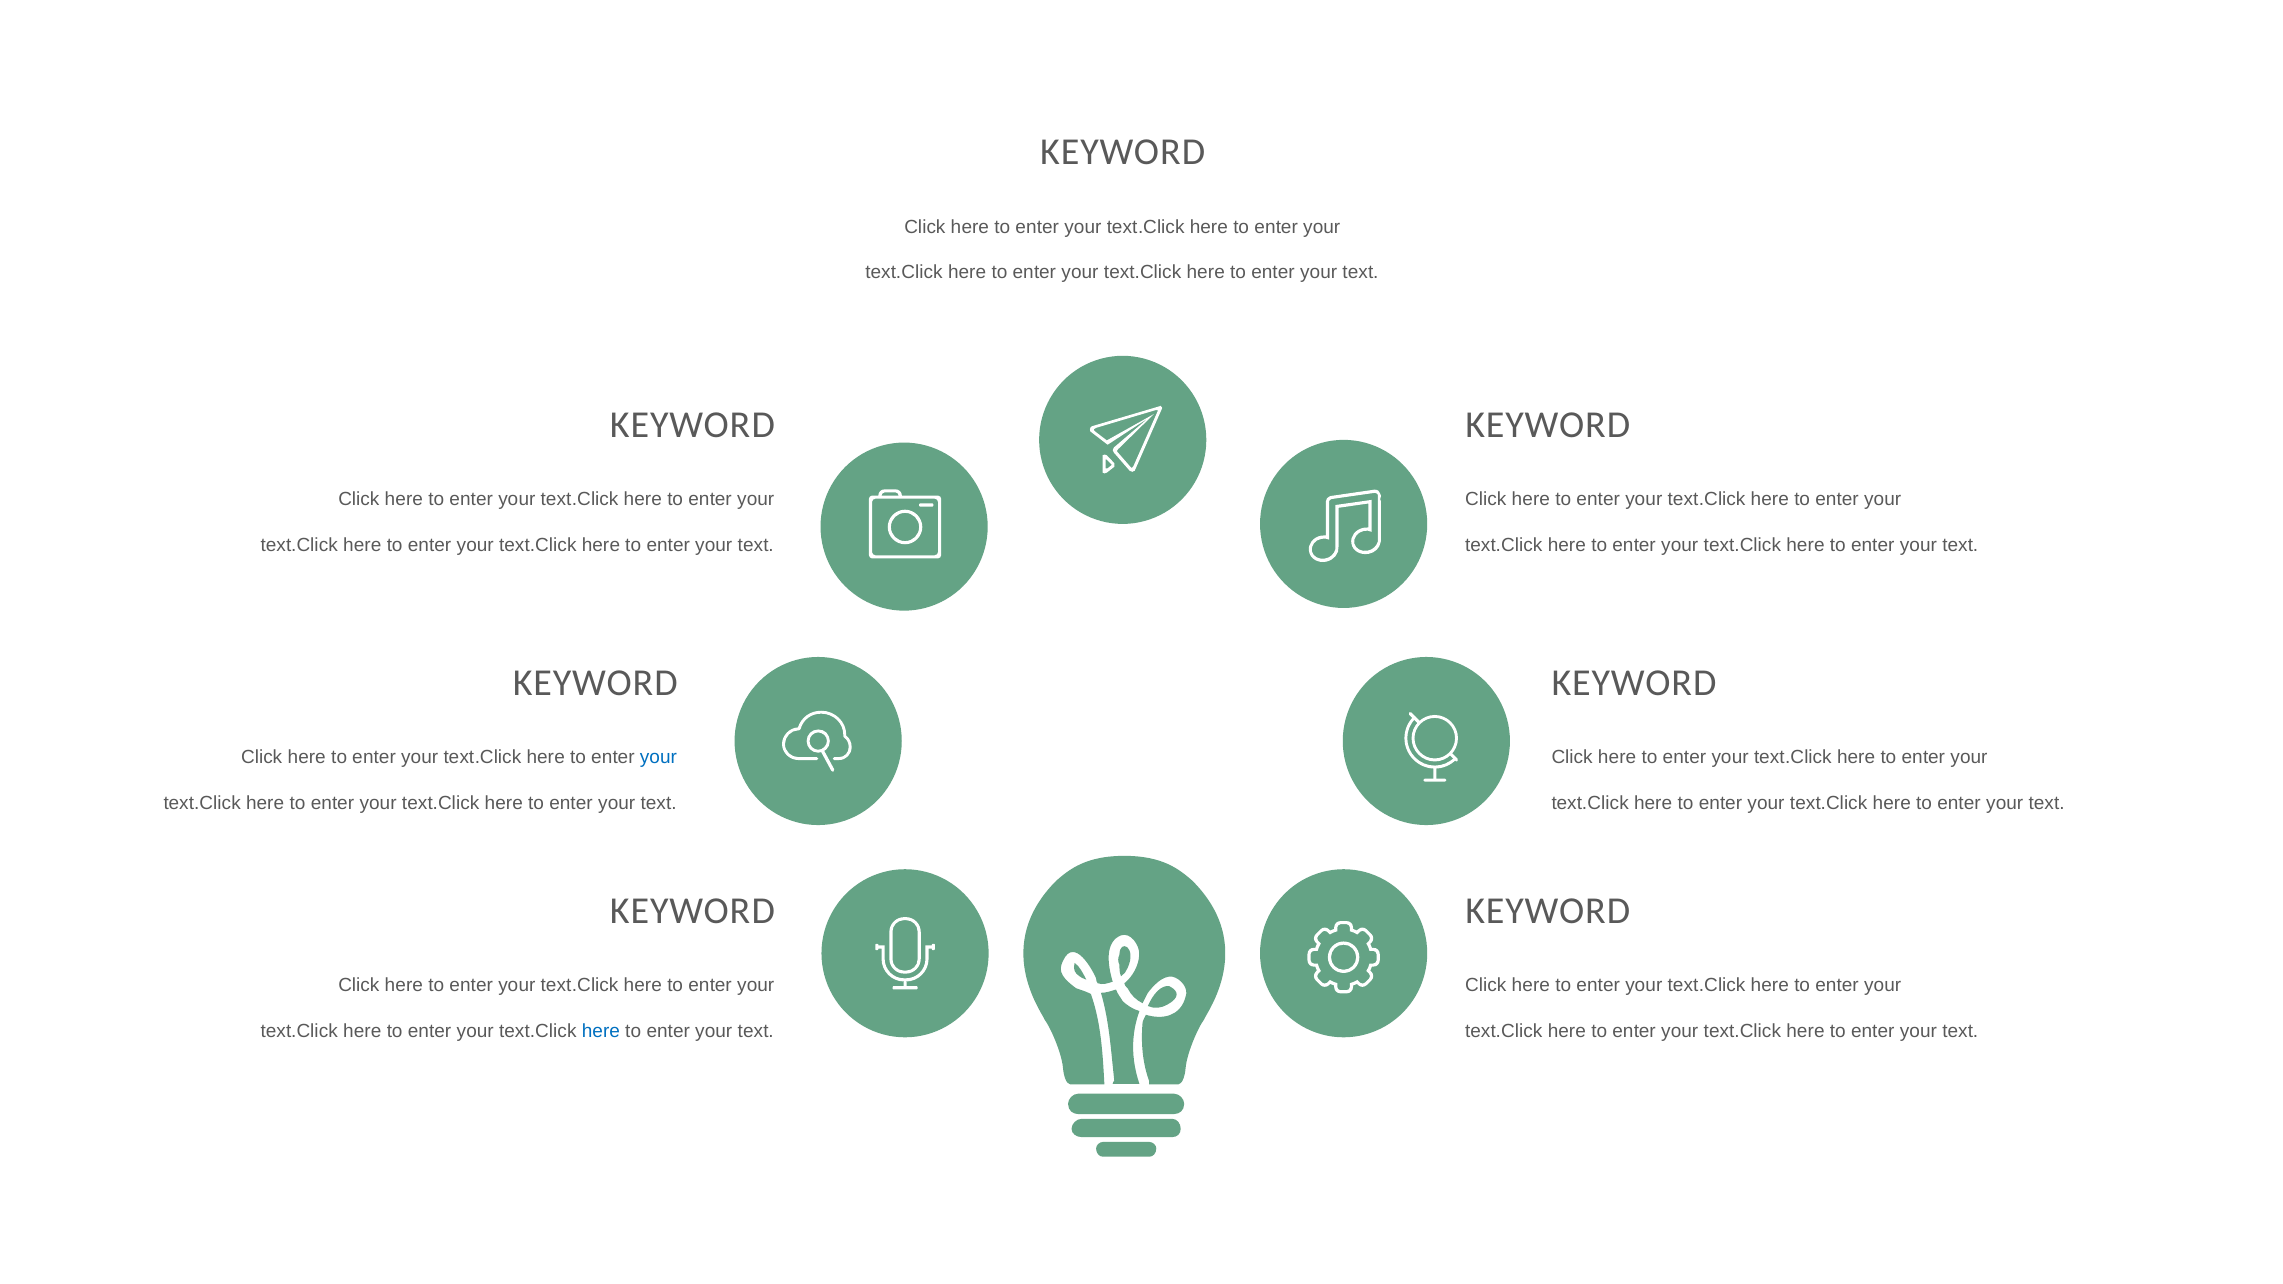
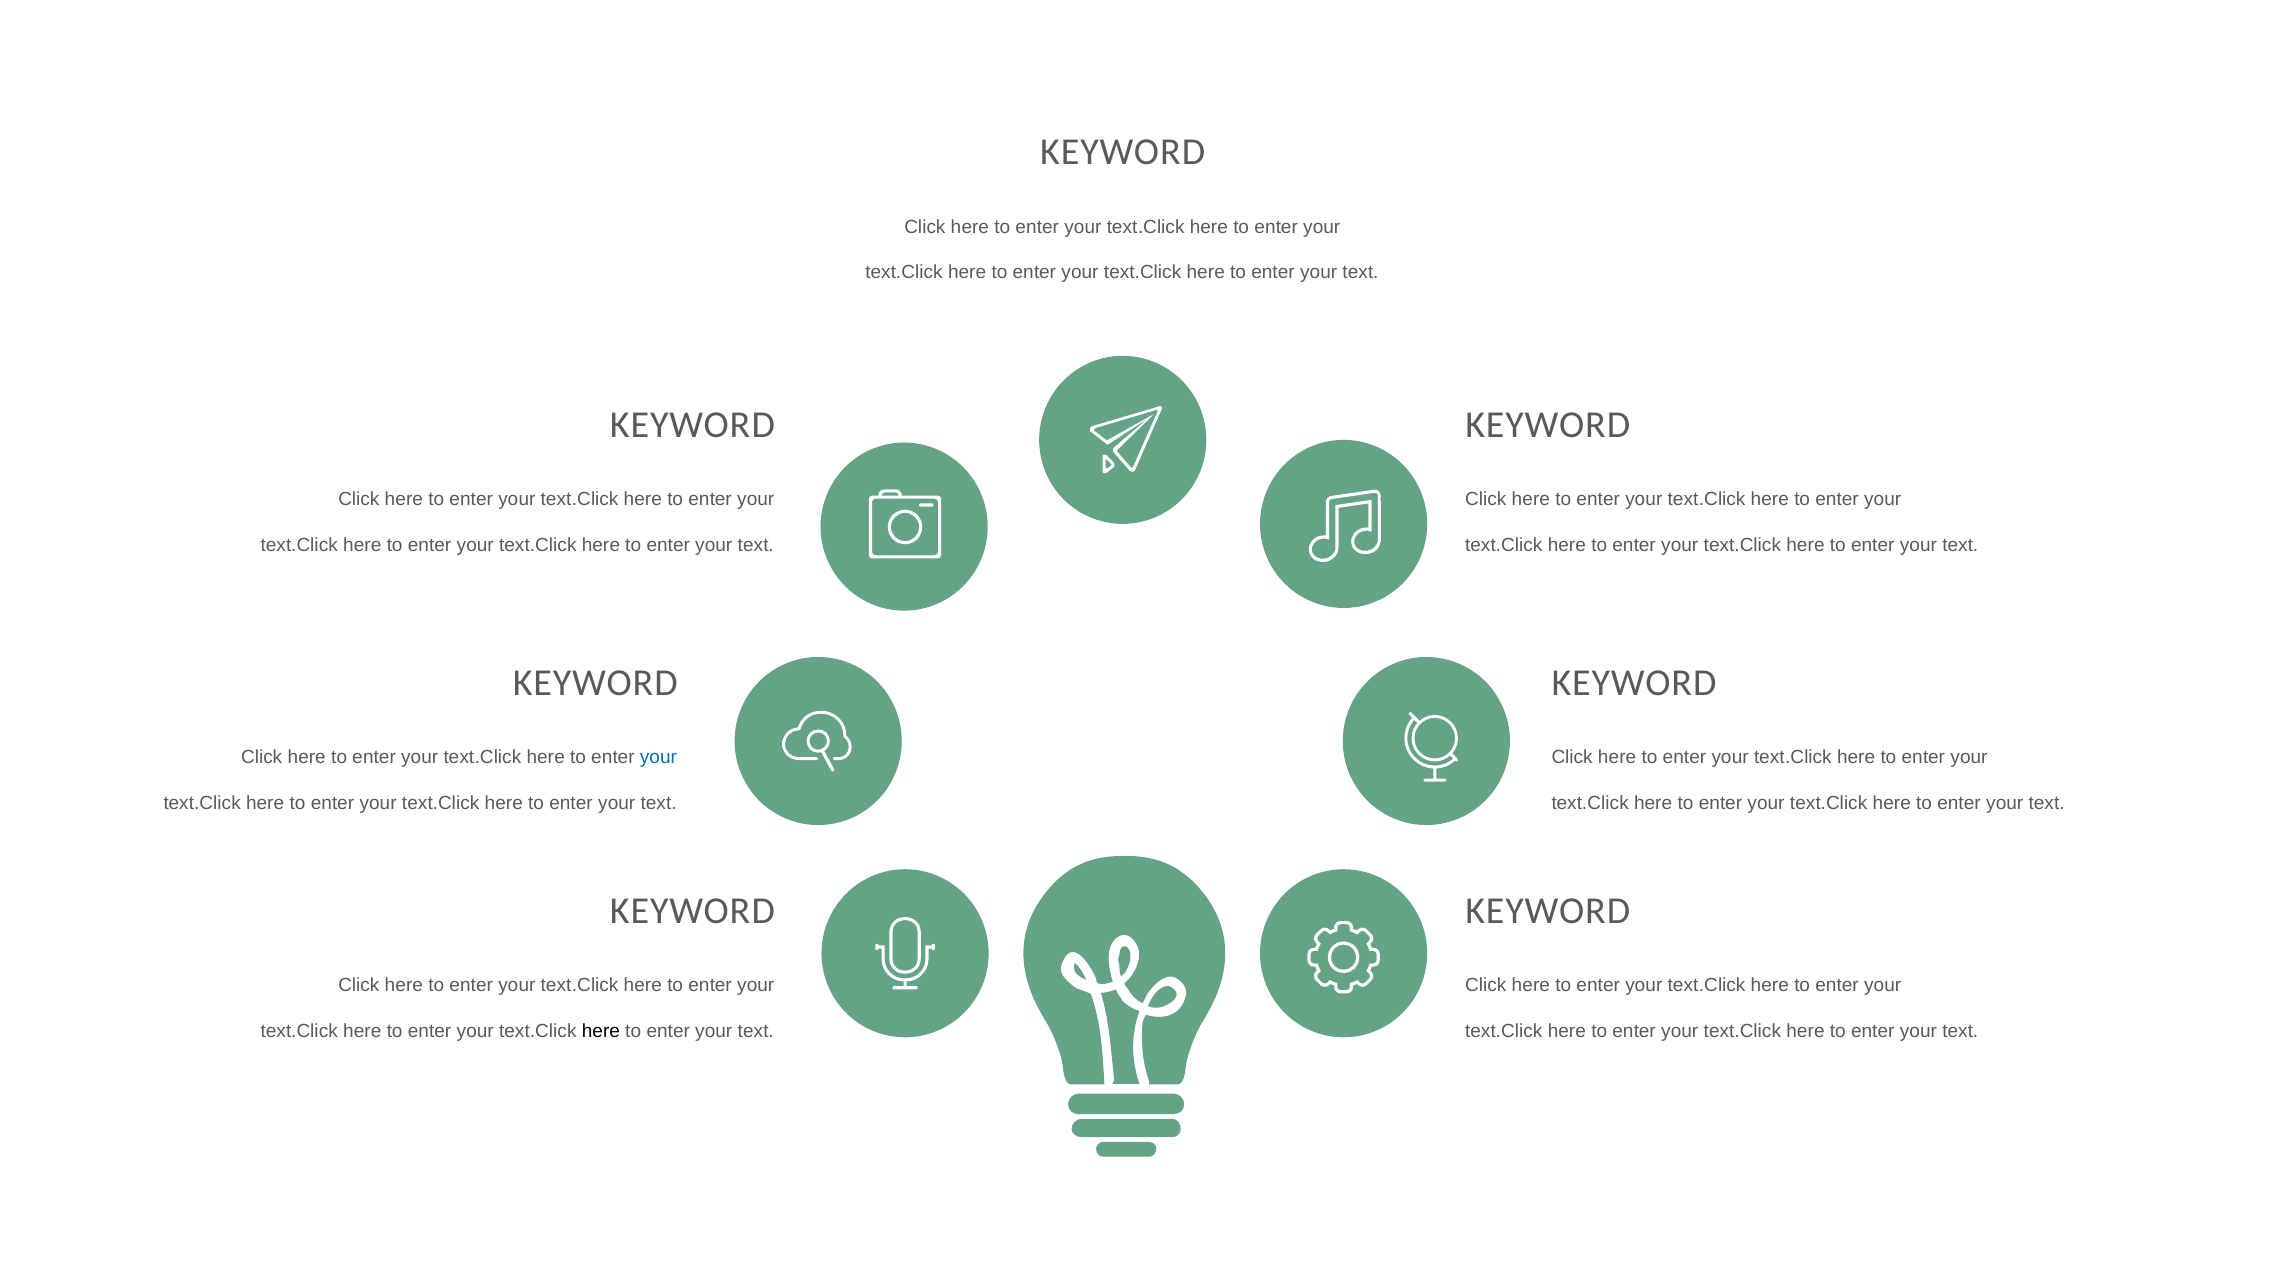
here at (601, 1031) colour: blue -> black
